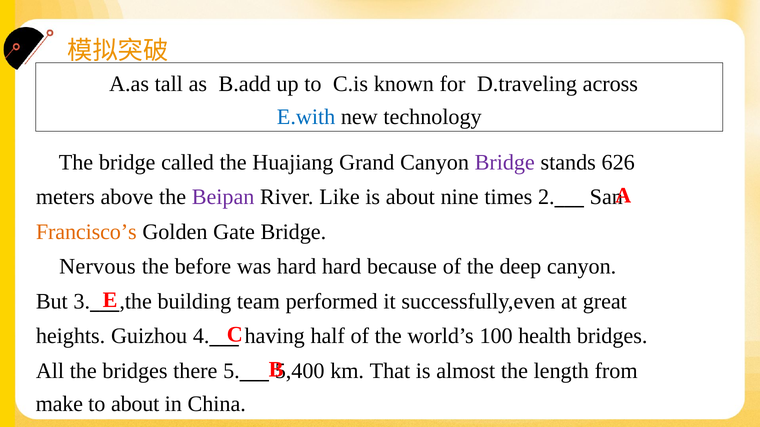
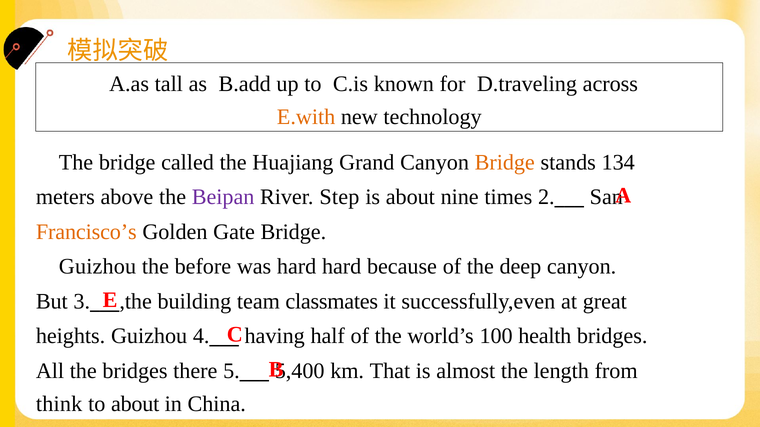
E.with colour: blue -> orange
Bridge at (505, 162) colour: purple -> orange
626: 626 -> 134
Like: Like -> Step
Nervous at (97, 267): Nervous -> Guizhou
performed: performed -> classmates
make: make -> think
